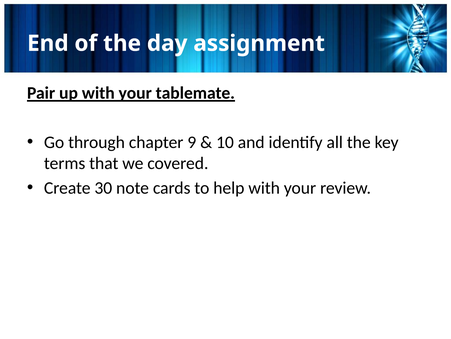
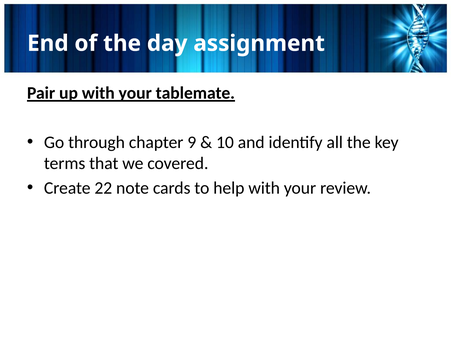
30: 30 -> 22
